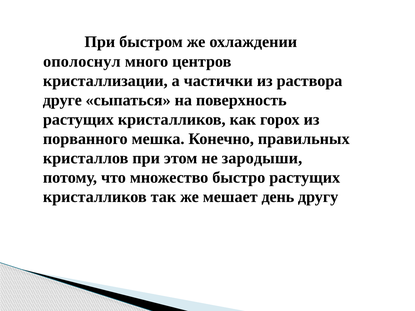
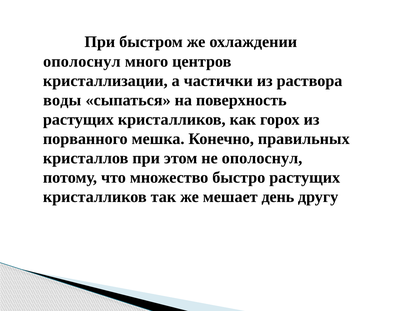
друге: друге -> воды
не зародыши: зародыши -> ополоснул
